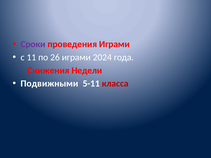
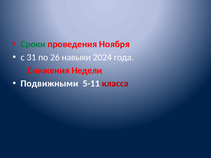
Сроки colour: purple -> green
проведения Играми: Играми -> Ноября
11: 11 -> 31
26 играми: играми -> навыки
